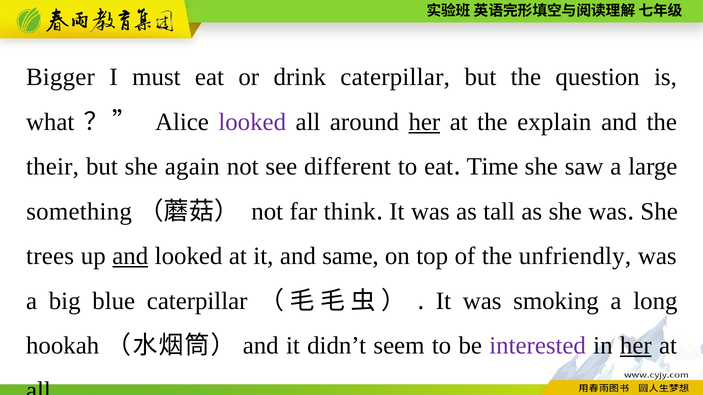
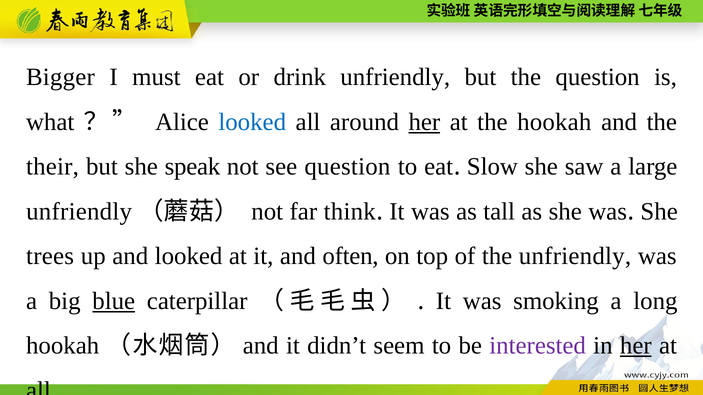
drink caterpillar: caterpillar -> unfriendly
looked at (252, 122) colour: purple -> blue
the explain: explain -> hookah
again: again -> speak
see different: different -> question
Time: Time -> Slow
something at (79, 212): something -> unfriendly
and at (130, 256) underline: present -> none
same: same -> often
blue underline: none -> present
